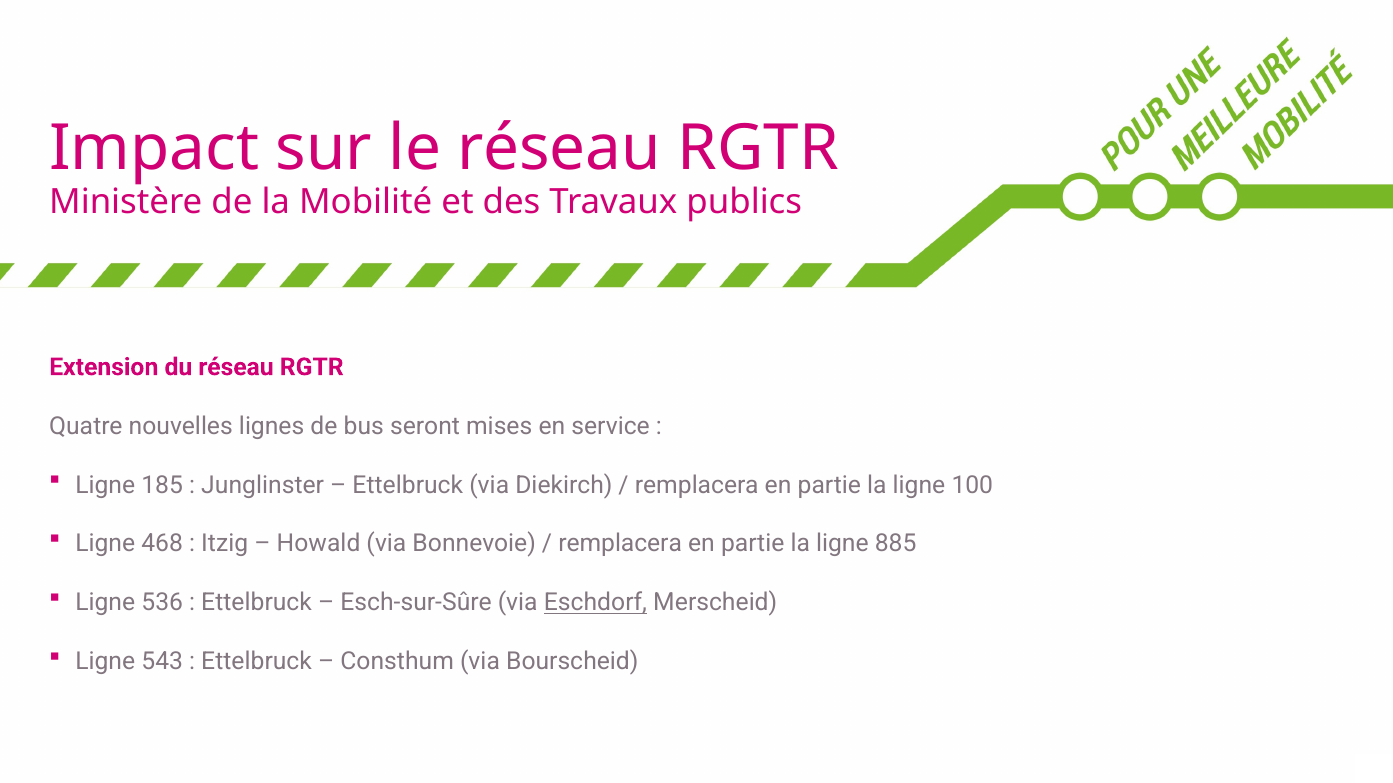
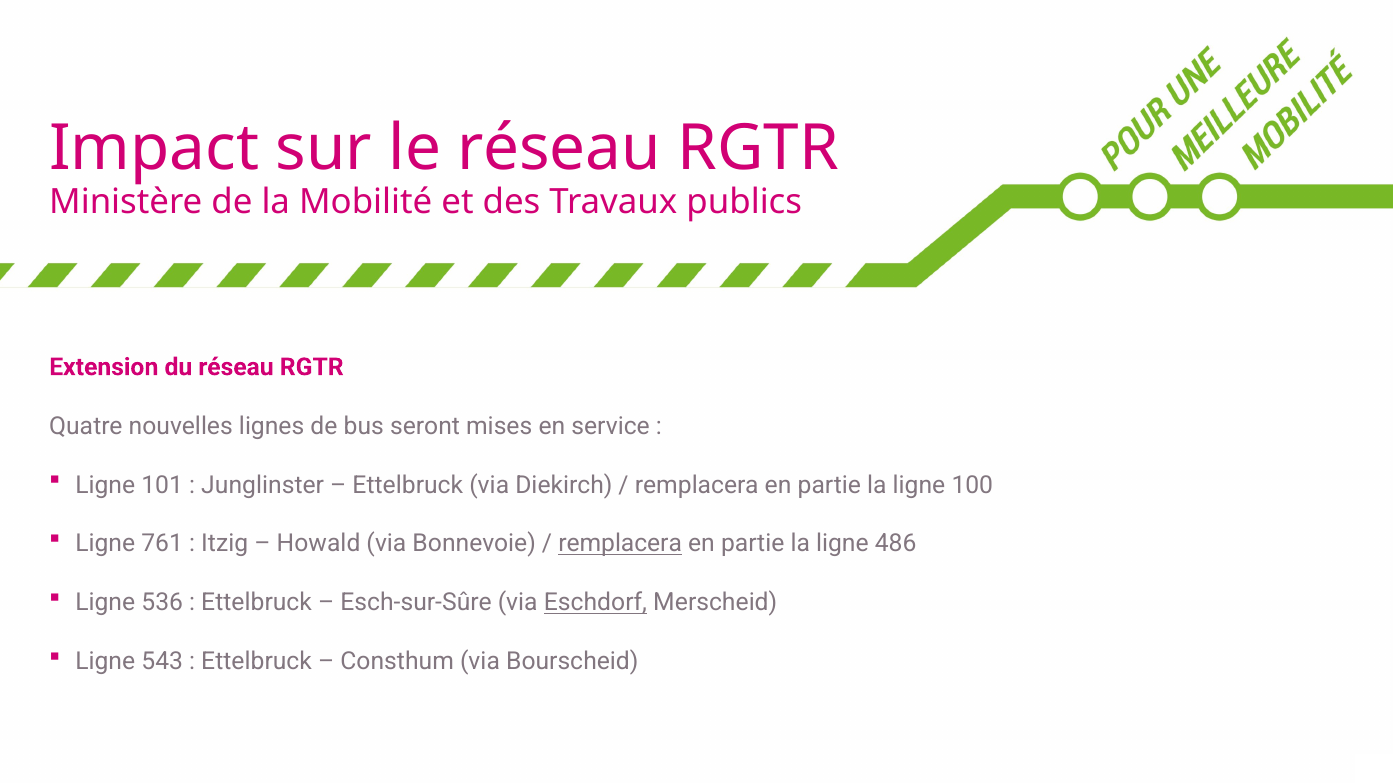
185: 185 -> 101
468: 468 -> 761
remplacera at (620, 544) underline: none -> present
885: 885 -> 486
